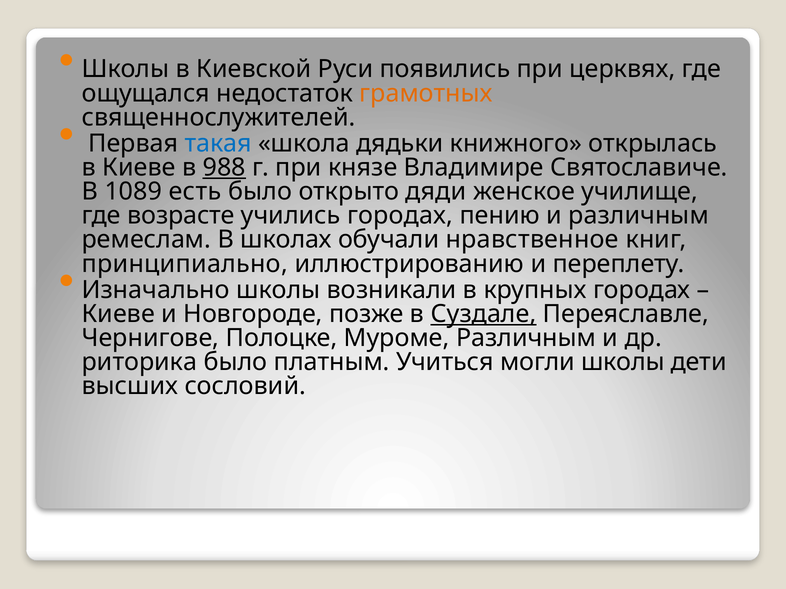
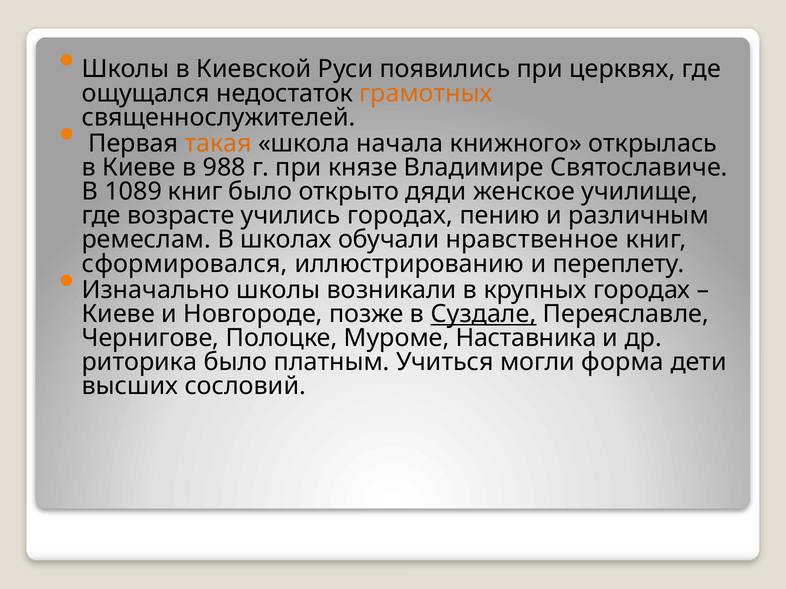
такая colour: blue -> orange
дядьки: дядьки -> начала
988 underline: present -> none
1089 есть: есть -> книг
принципиально: принципиально -> сформировался
Муроме Различным: Различным -> Наставника
могли школы: школы -> форма
